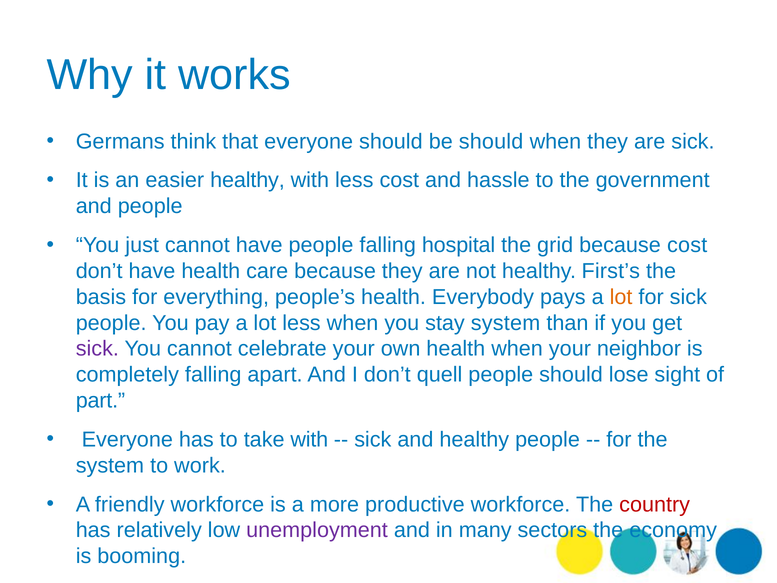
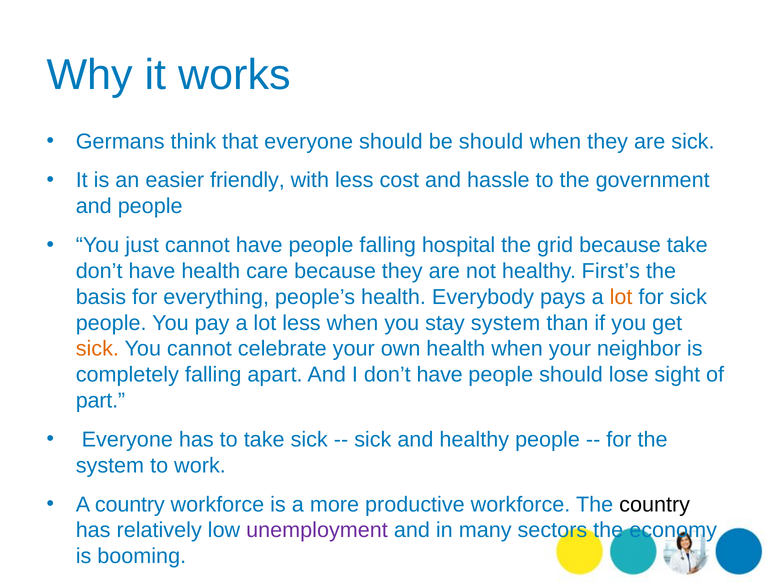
easier healthy: healthy -> friendly
because cost: cost -> take
sick at (97, 349) colour: purple -> orange
I don’t quell: quell -> have
take with: with -> sick
A friendly: friendly -> country
country at (655, 504) colour: red -> black
